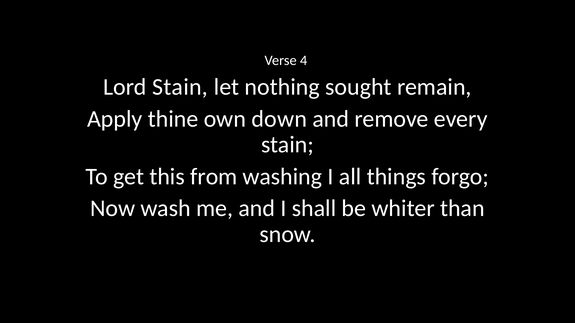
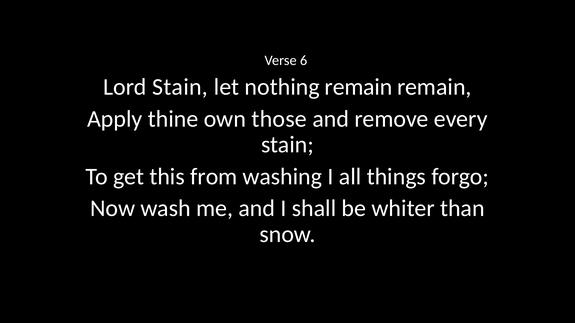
4: 4 -> 6
nothing sought: sought -> remain
down: down -> those
